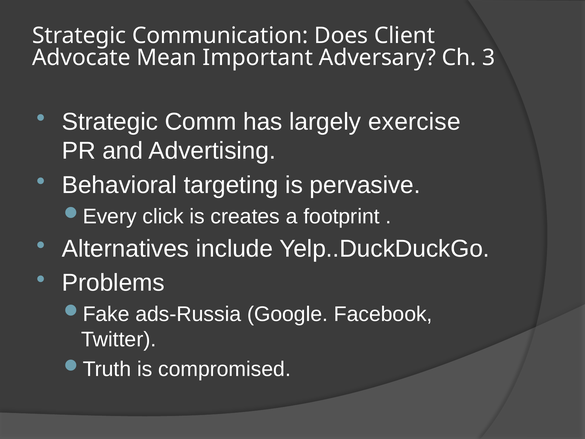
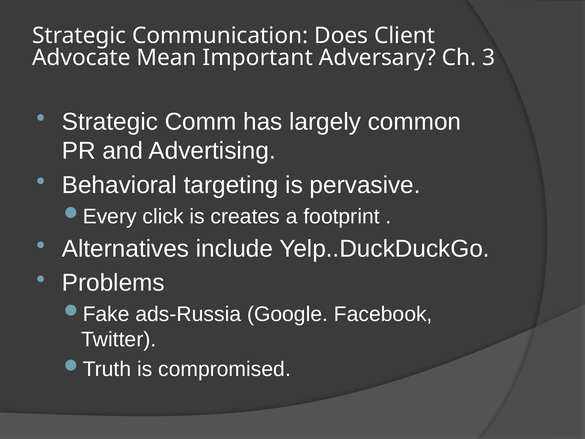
exercise: exercise -> common
